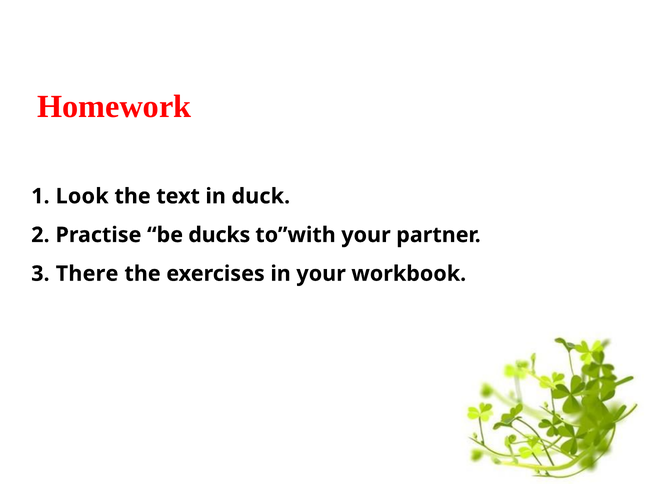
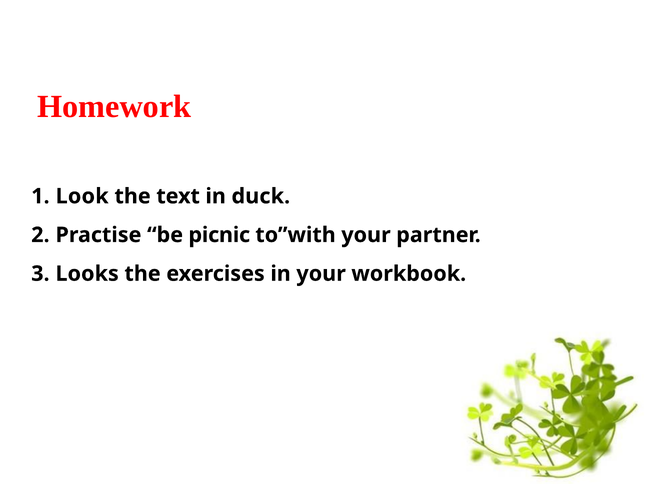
ducks: ducks -> picnic
There: There -> Looks
